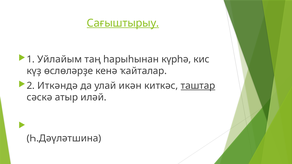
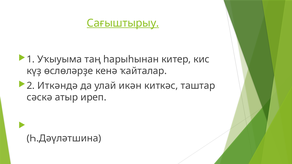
Уйлайым: Уйлайым -> Уҡыуыма
күрһә: күрһә -> китер
таштар underline: present -> none
иләй: иләй -> иреп
